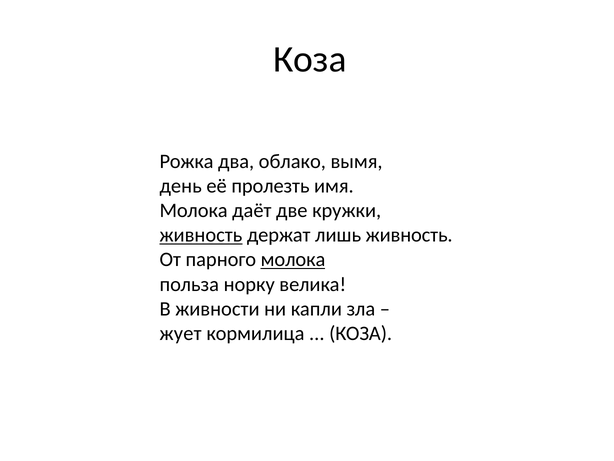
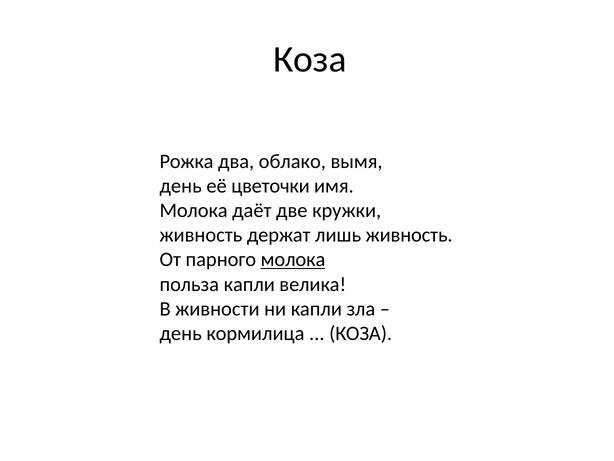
пролезть: пролезть -> цветочки
живность at (201, 235) underline: present -> none
польза норку: норку -> капли
жует at (181, 333): жует -> день
